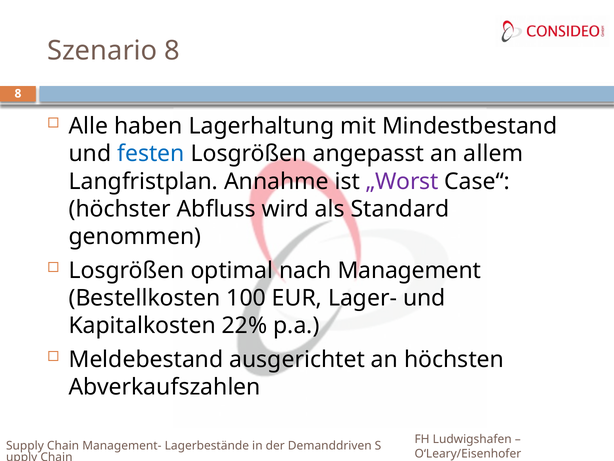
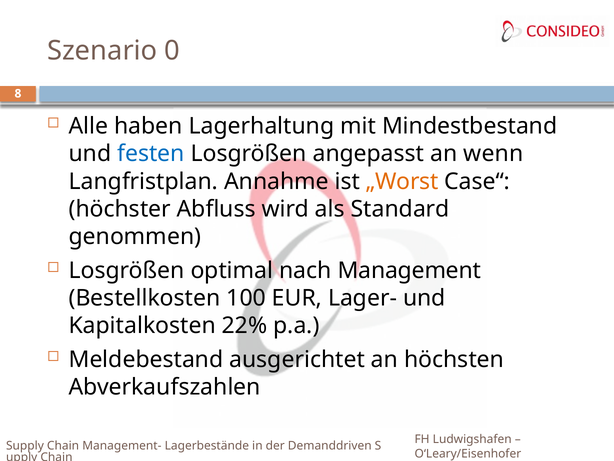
Szenario 8: 8 -> 0
allem: allem -> wenn
„Worst colour: purple -> orange
